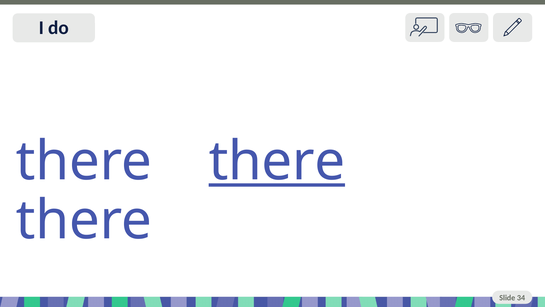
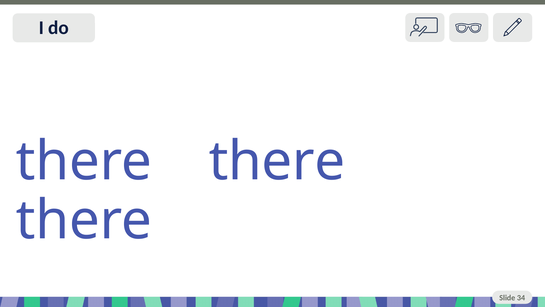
there at (277, 161) underline: present -> none
